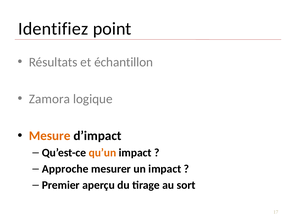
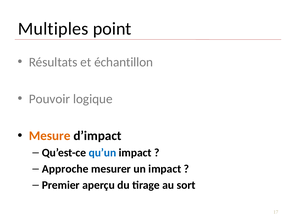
Identifiez: Identifiez -> Multiples
Zamora: Zamora -> Pouvoir
qu’un colour: orange -> blue
